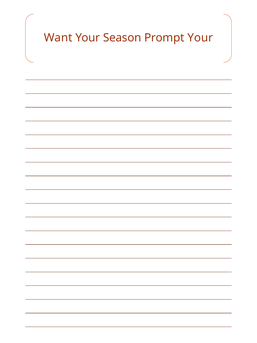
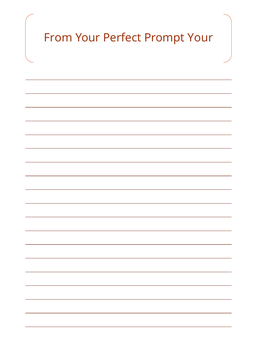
Want: Want -> From
Season: Season -> Perfect
